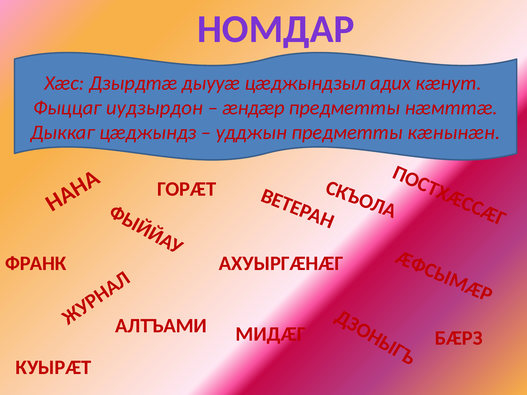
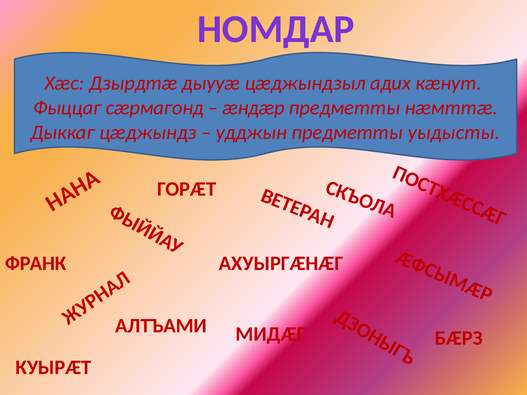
иудзырдон: иудзырдон -> сæрмагонд
кæнынæн: кæнынæн -> уыдысты
